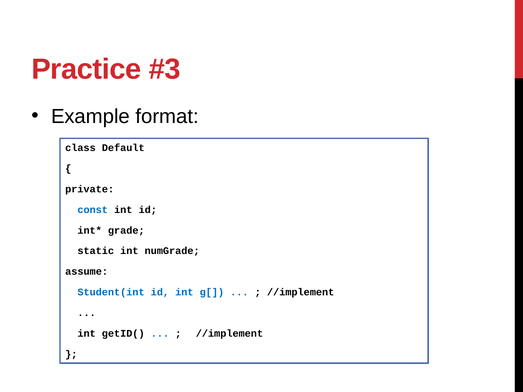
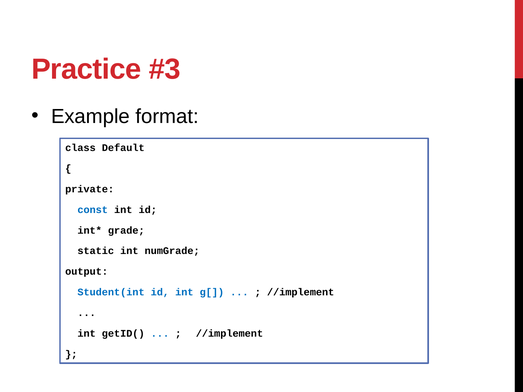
assume: assume -> output
